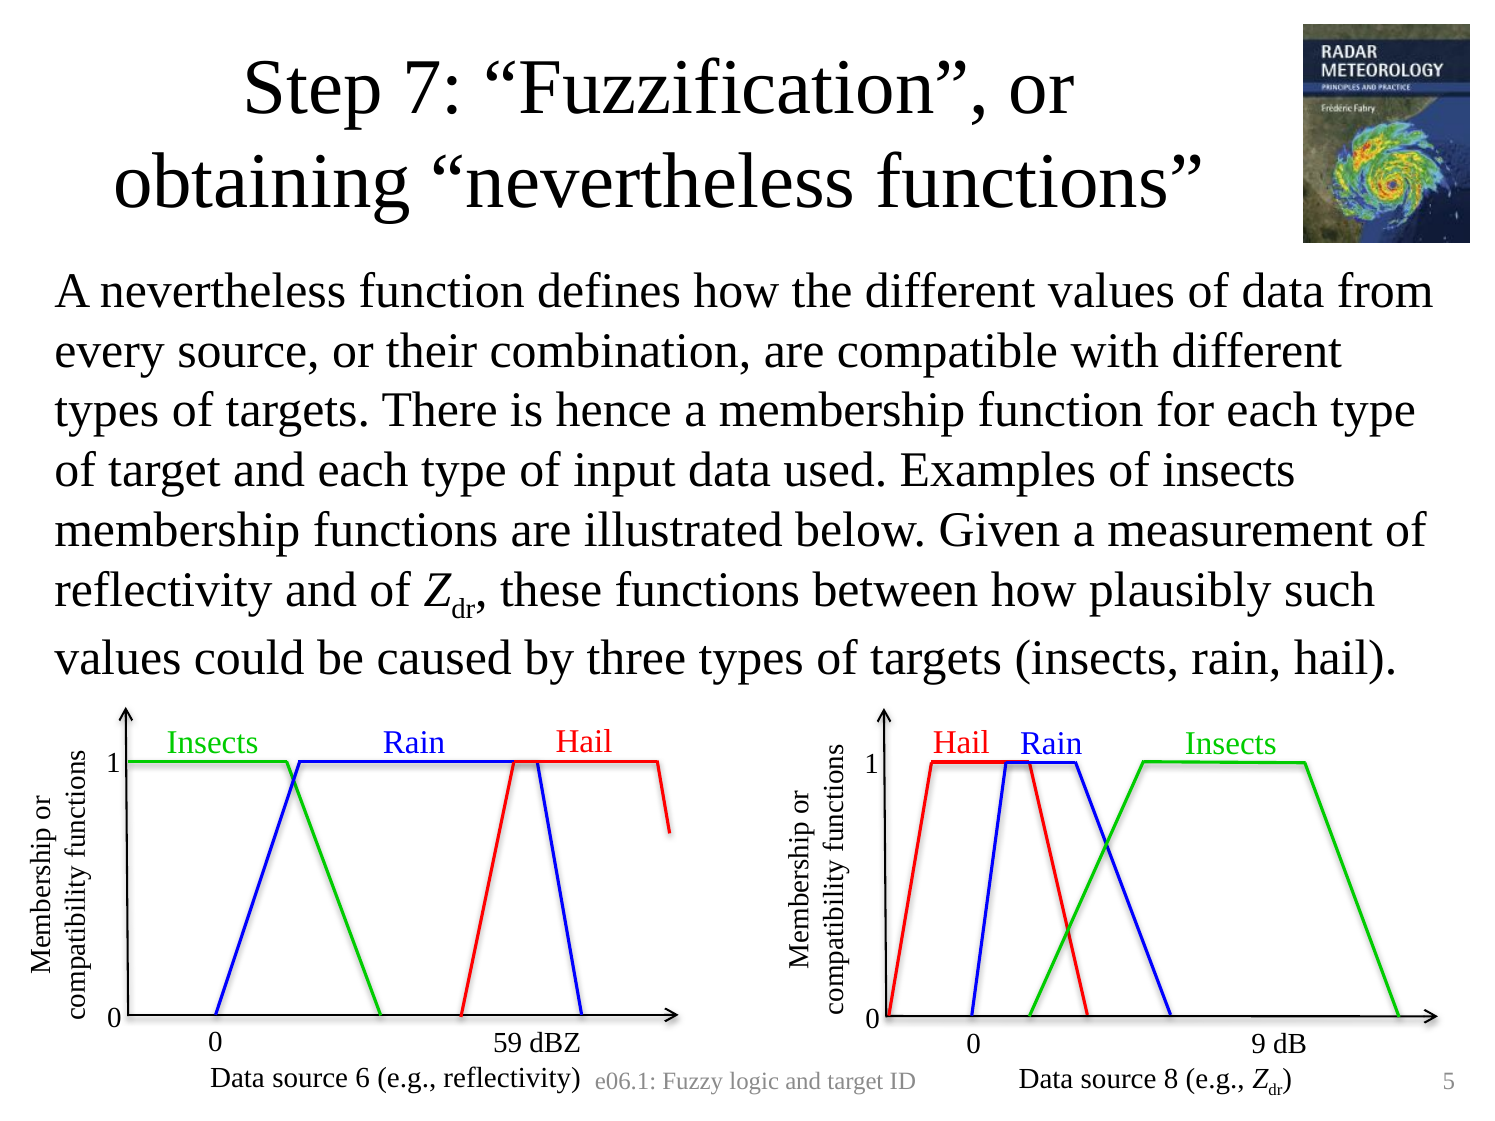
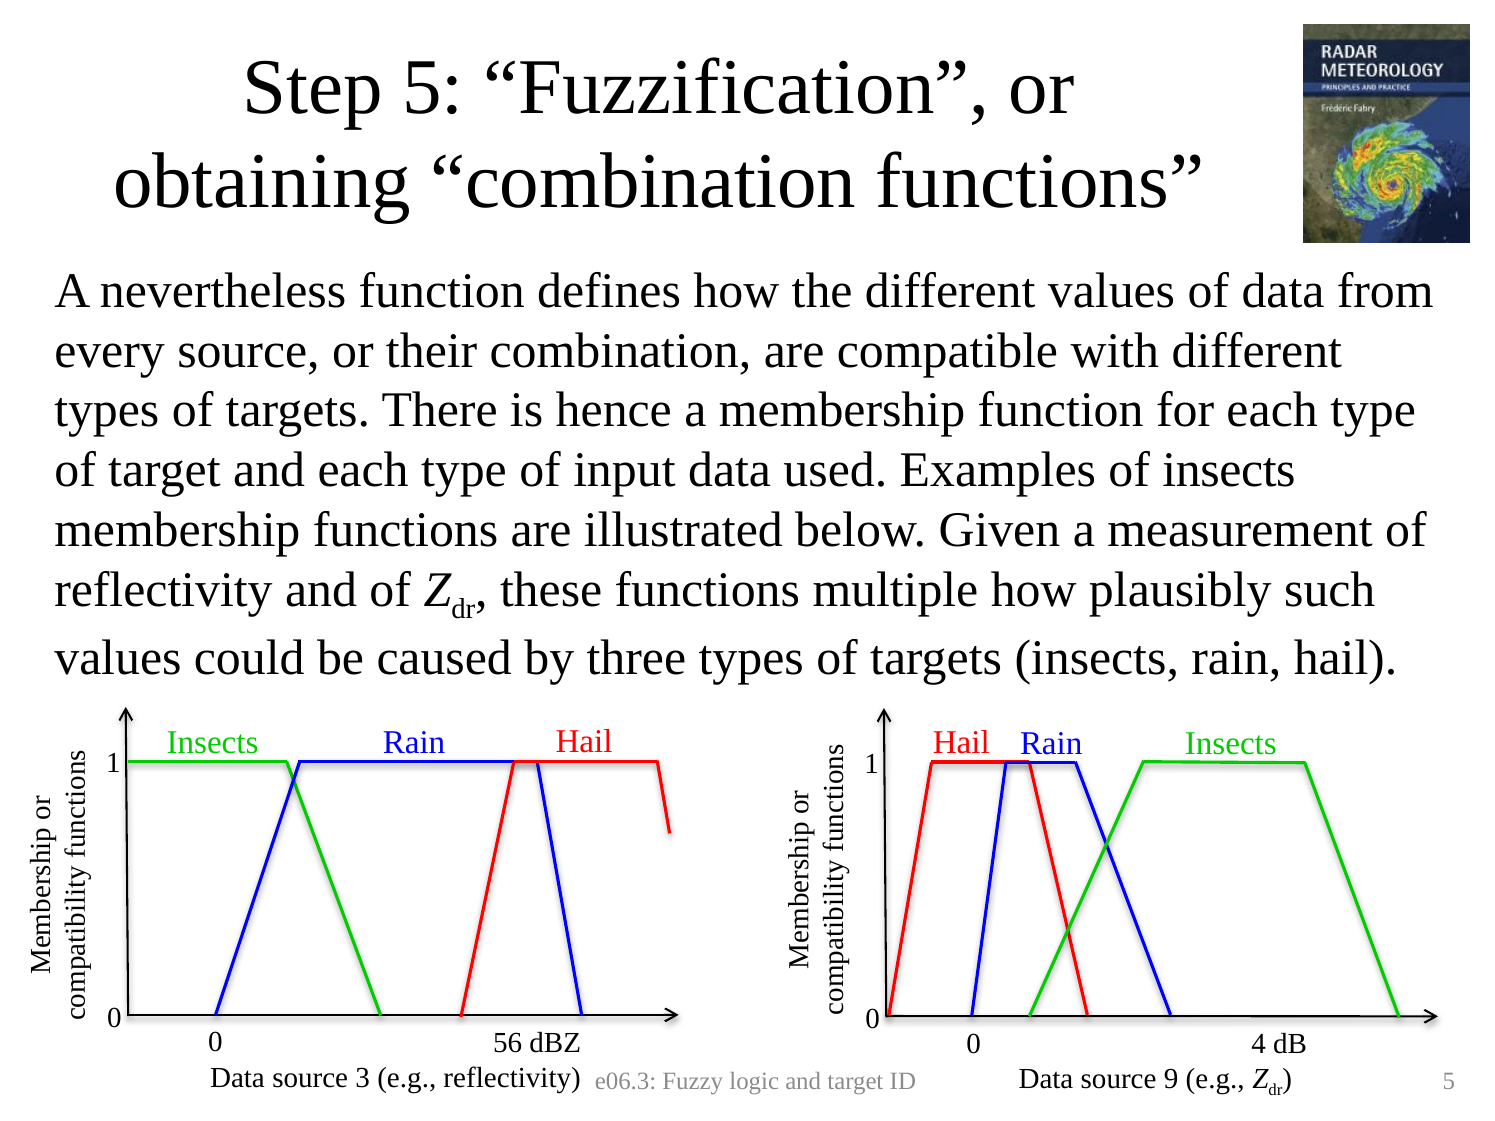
Step 7: 7 -> 5
obtaining nevertheless: nevertheless -> combination
between: between -> multiple
59: 59 -> 56
9: 9 -> 4
6: 6 -> 3
8: 8 -> 9
e06.1: e06.1 -> e06.3
